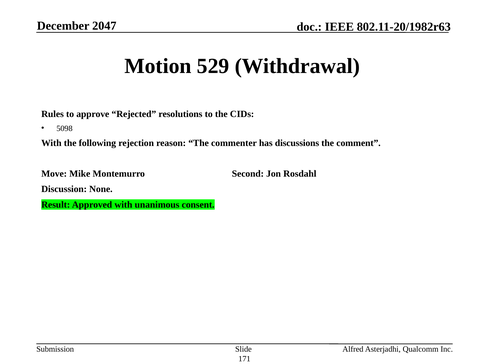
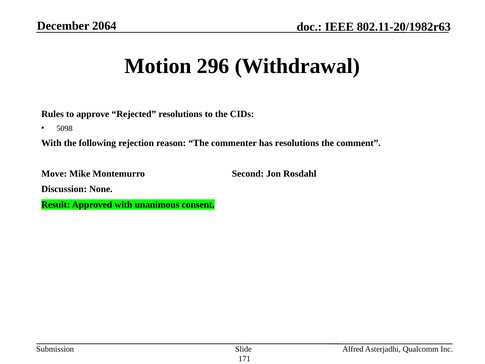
2047: 2047 -> 2064
529: 529 -> 296
has discussions: discussions -> resolutions
